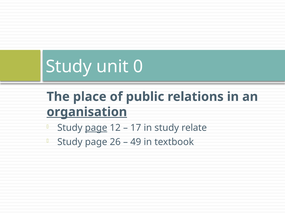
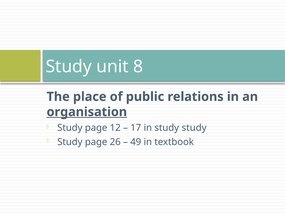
0: 0 -> 8
page at (96, 128) underline: present -> none
study relate: relate -> study
